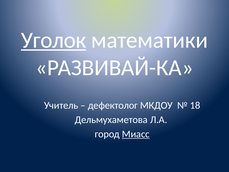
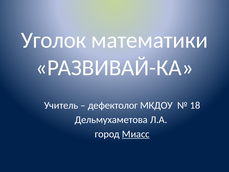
Уголок underline: present -> none
